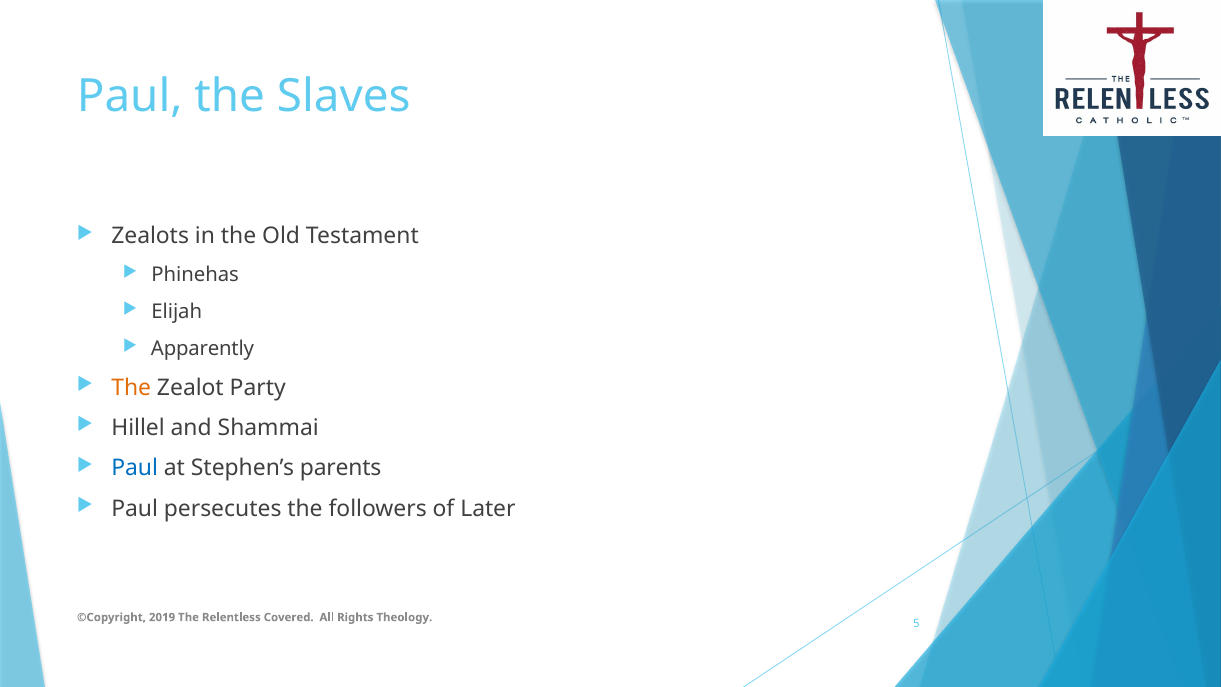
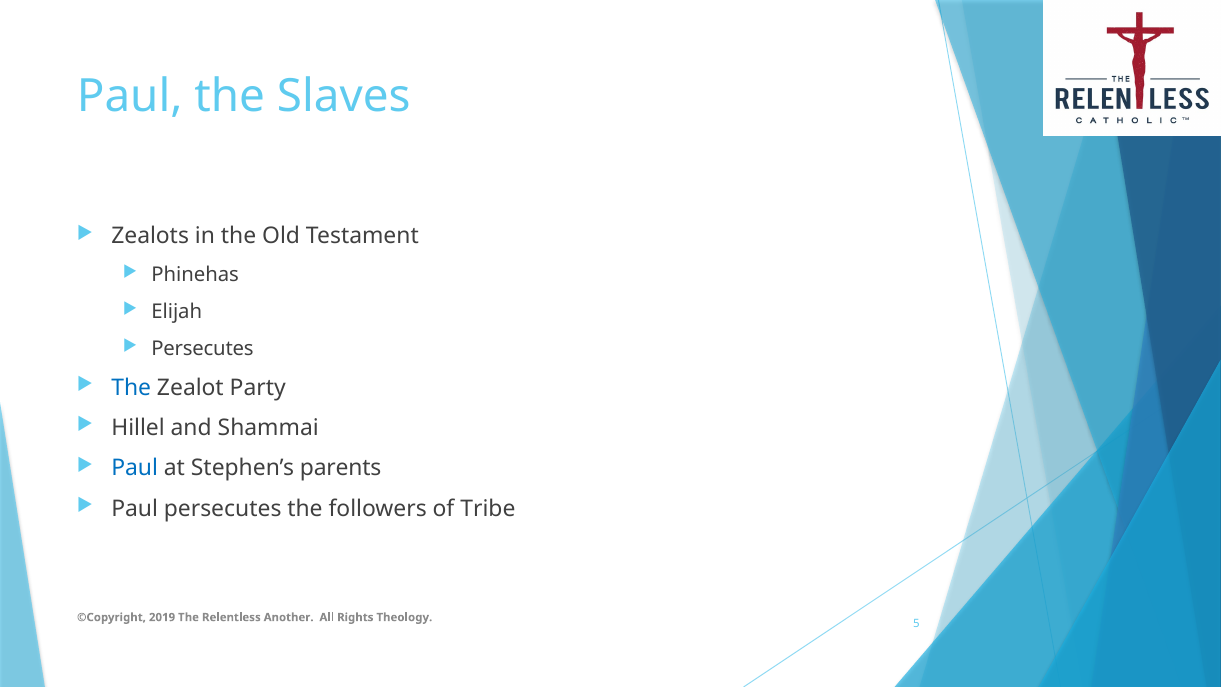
Apparently at (202, 349): Apparently -> Persecutes
The at (131, 388) colour: orange -> blue
Later: Later -> Tribe
Covered: Covered -> Another
